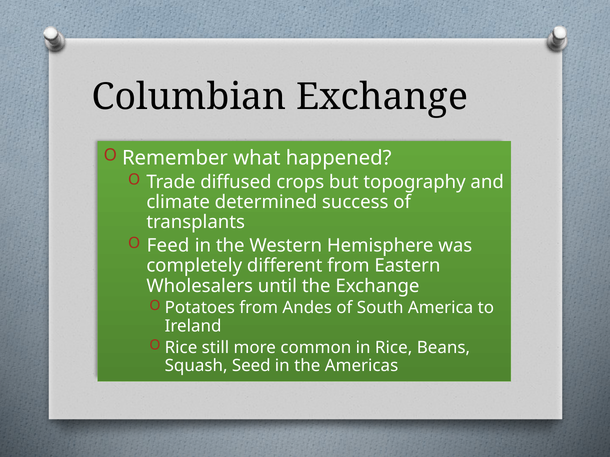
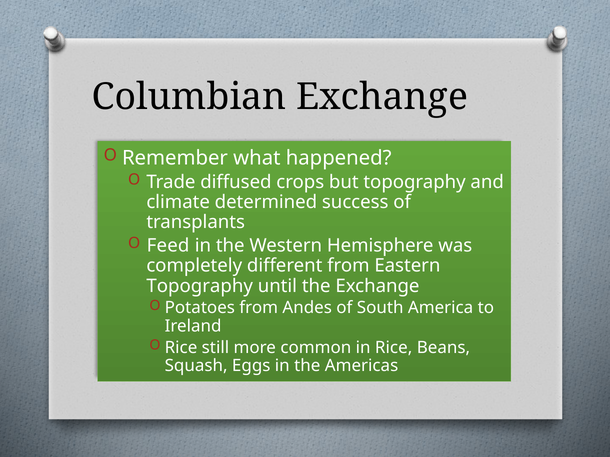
Wholesalers at (200, 286): Wholesalers -> Topography
Seed: Seed -> Eggs
